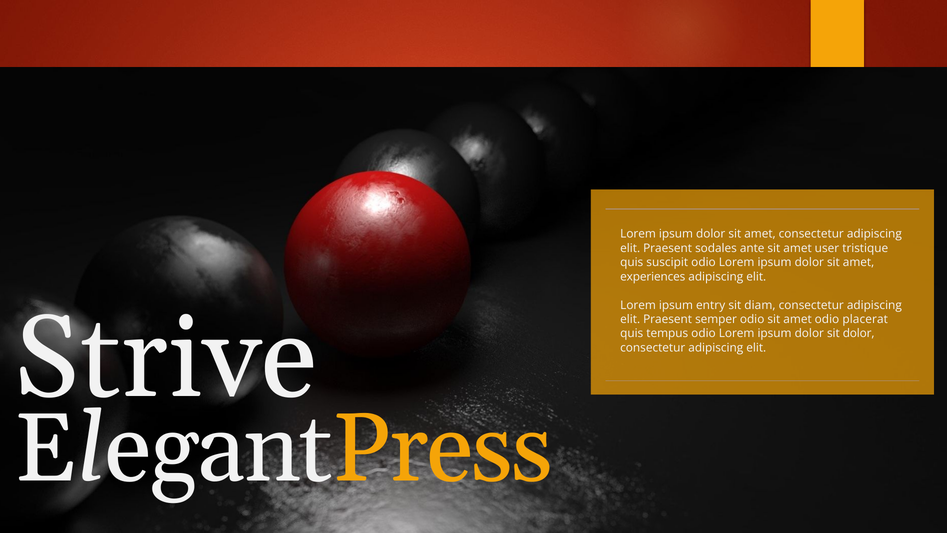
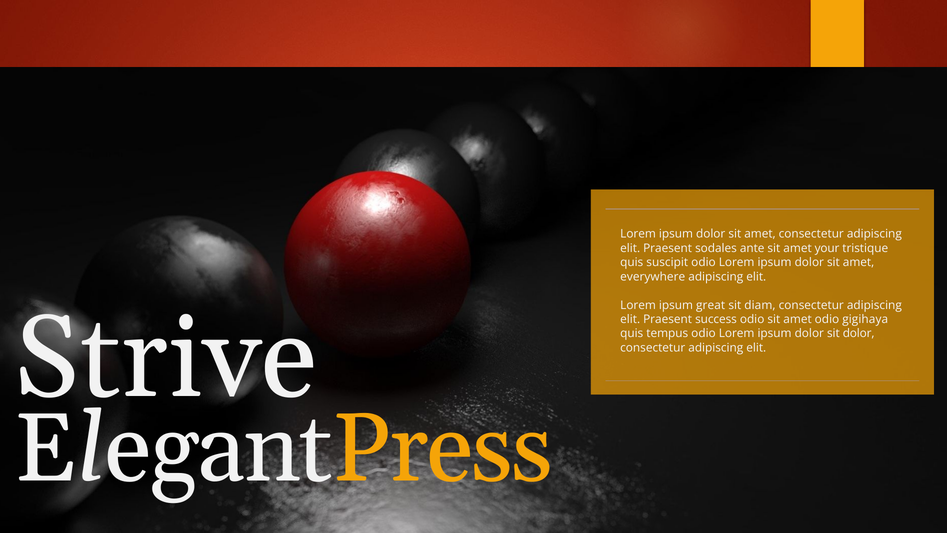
user: user -> your
experiences: experiences -> everywhere
entry: entry -> great
semper: semper -> success
placerat: placerat -> gigihaya
